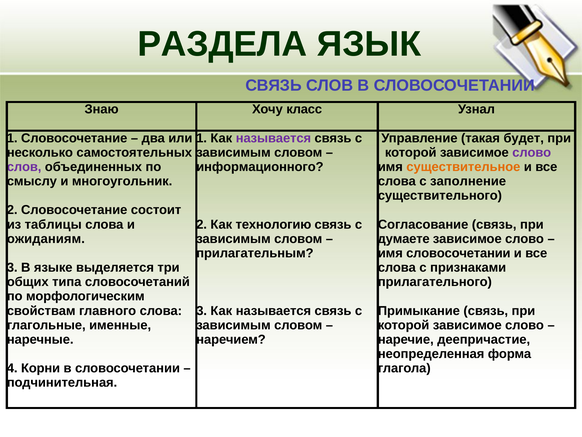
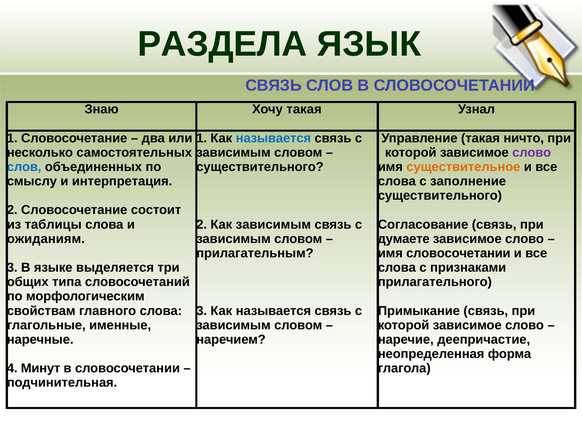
Хочу класс: класс -> такая
называется at (273, 138) colour: purple -> blue
будет: будет -> ничто
слов at (24, 167) colour: purple -> blue
информационного at (260, 167): информационного -> существительного
многоугольник: многоугольник -> интерпретация
Как технологию: технологию -> зависимым
Корни: Корни -> Минут
